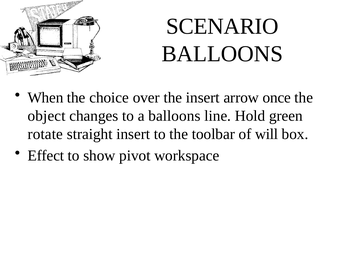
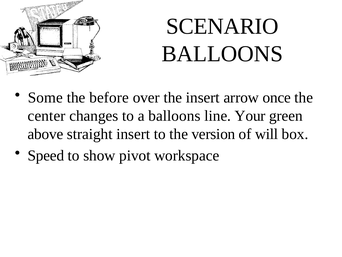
When: When -> Some
choice: choice -> before
object: object -> center
Hold: Hold -> Your
rotate: rotate -> above
toolbar: toolbar -> version
Effect: Effect -> Speed
